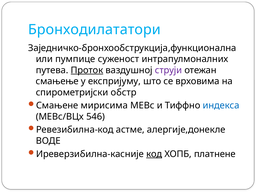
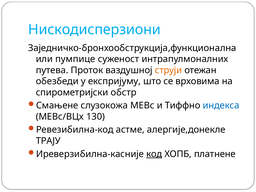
Бронходилататори: Бронходилататори -> Нискодисперзиони
Проток underline: present -> none
струји colour: purple -> orange
смањење: смањење -> обезбеди
мирисима: мирисима -> слузокожа
546: 546 -> 130
ВОДЕ: ВОДЕ -> ТРАЈУ
